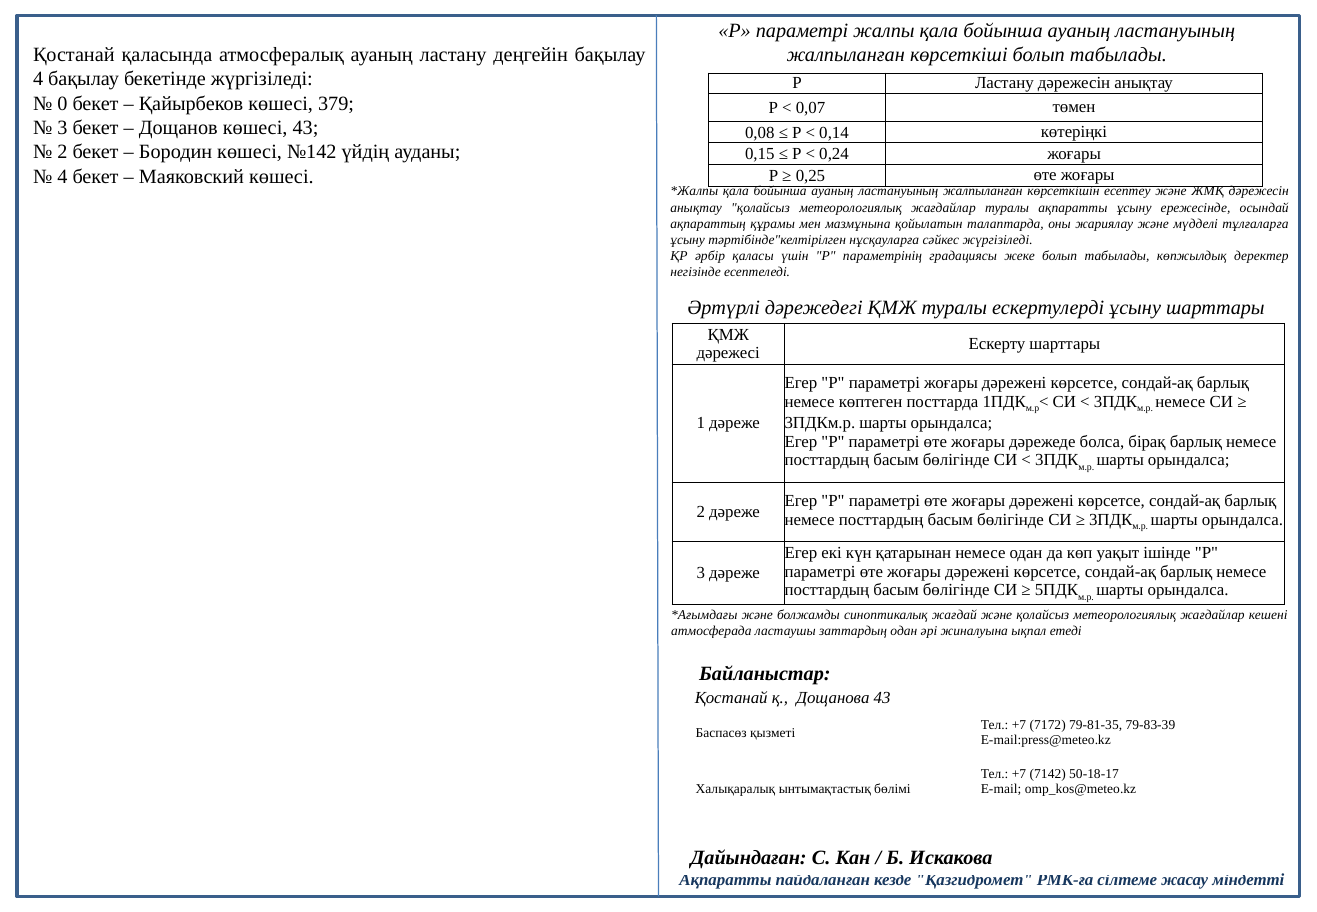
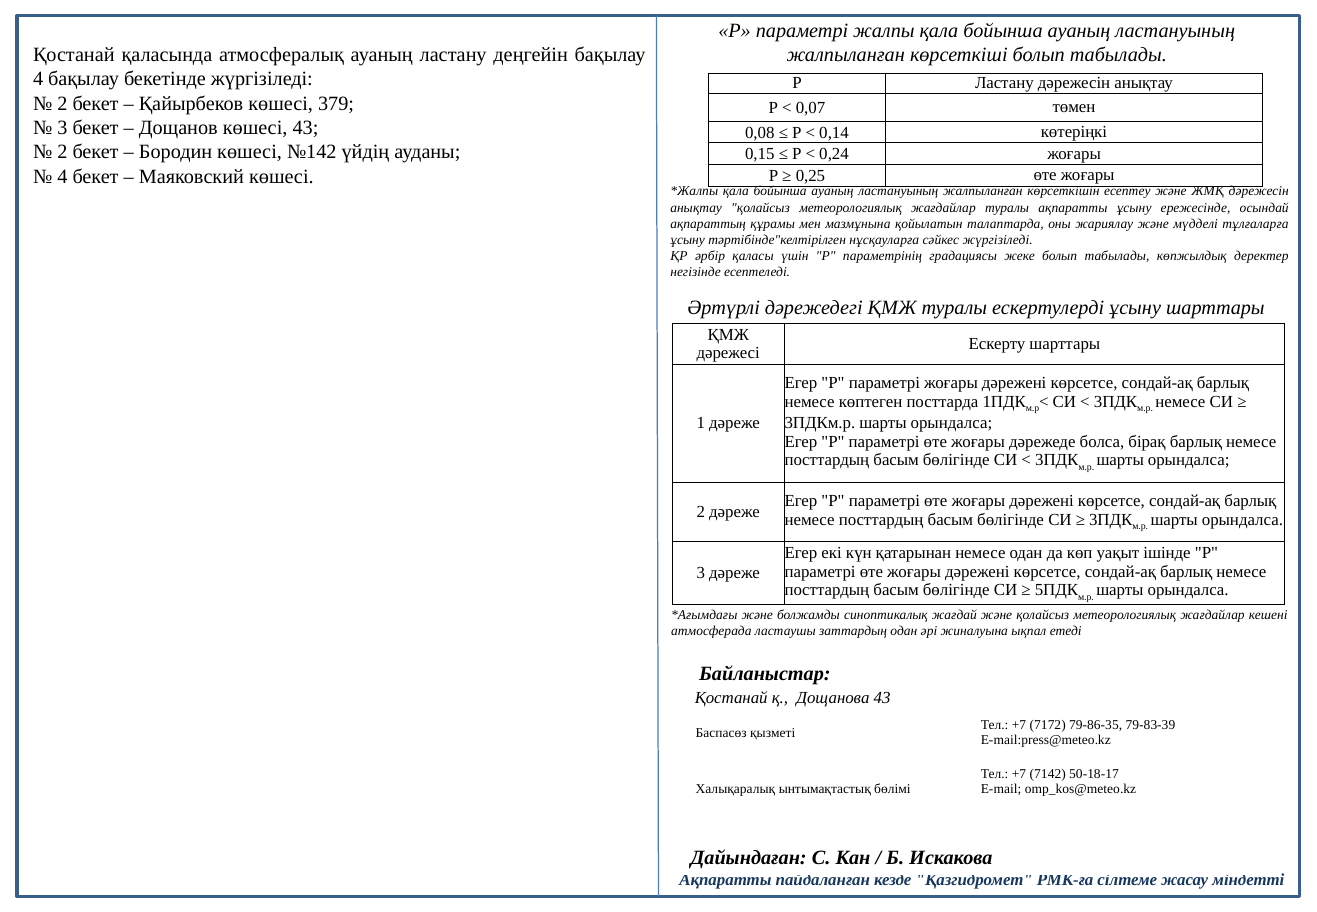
0 at (62, 103): 0 -> 2
79-81-35: 79-81-35 -> 79-86-35
